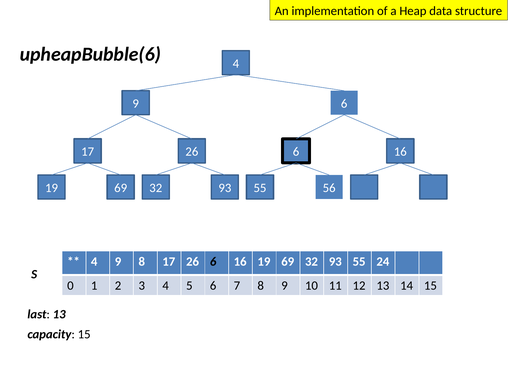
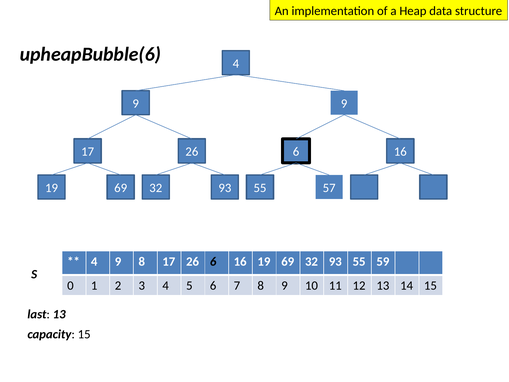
9 6: 6 -> 9
56: 56 -> 57
24: 24 -> 59
